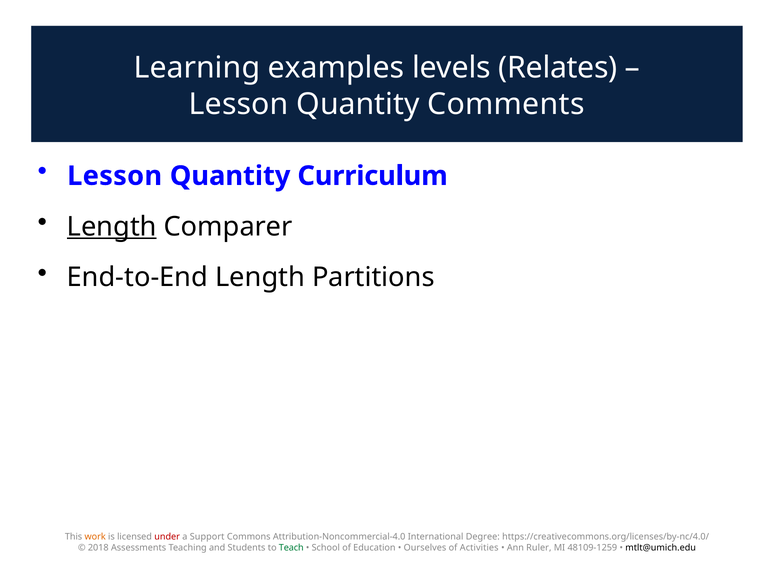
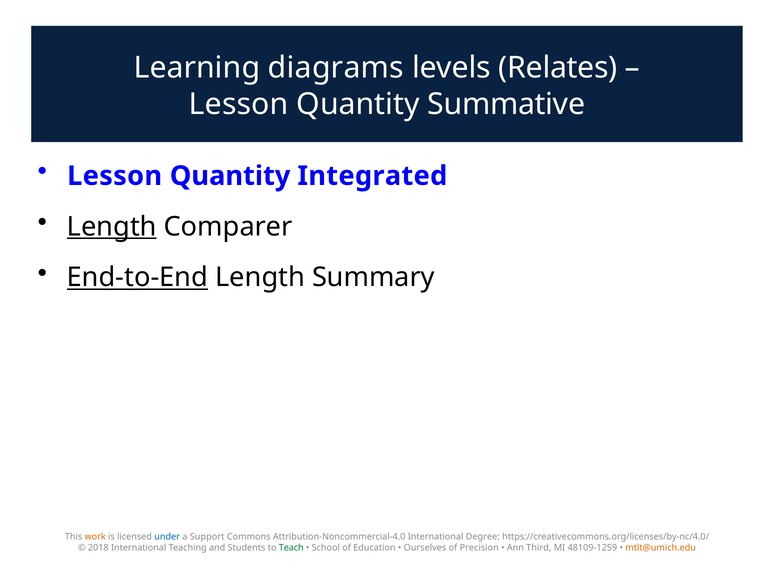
examples: examples -> diagrams
Comments: Comments -> Summative
Curriculum: Curriculum -> Integrated
End-to-End underline: none -> present
Partitions: Partitions -> Summary
under colour: red -> blue
2018 Assessments: Assessments -> International
Activities: Activities -> Precision
Ruler: Ruler -> Third
mtlt@umich.edu colour: black -> orange
